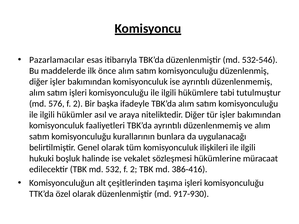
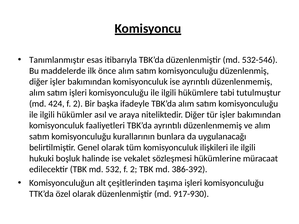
Pazarlamacılar: Pazarlamacılar -> Tanımlanmıştır
576: 576 -> 424
386-416: 386-416 -> 386-392
